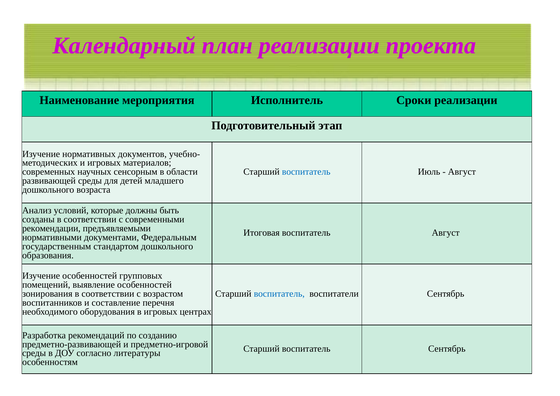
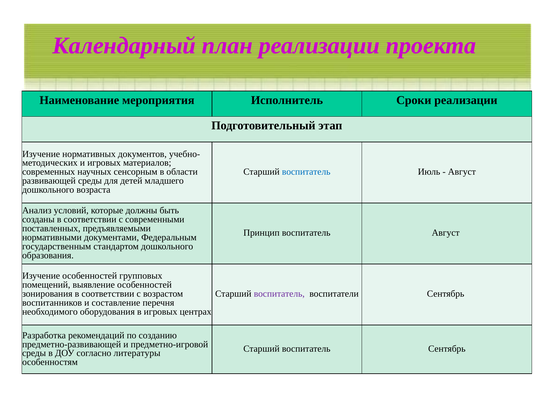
рекомендации: рекомендации -> поставленных
Итоговая: Итоговая -> Принцип
воспитатель at (279, 294) colour: blue -> purple
